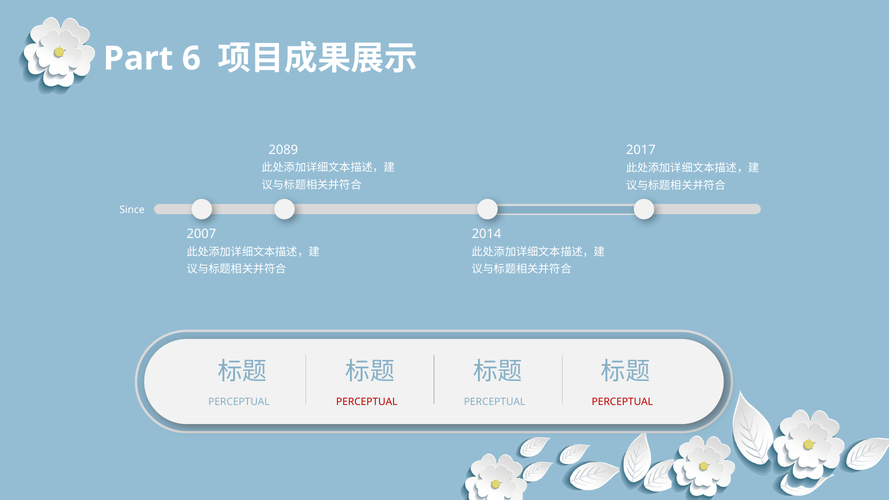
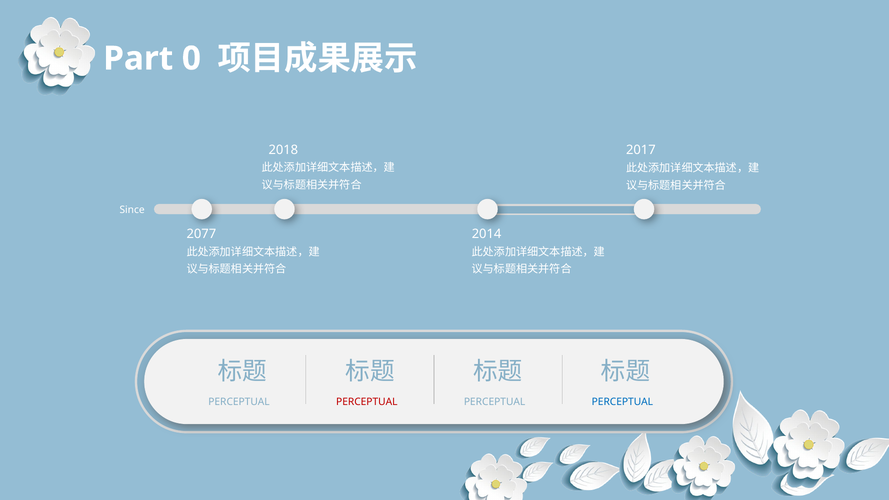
6: 6 -> 0
2089: 2089 -> 2018
2007: 2007 -> 2077
PERCEPTUAL at (622, 402) colour: red -> blue
